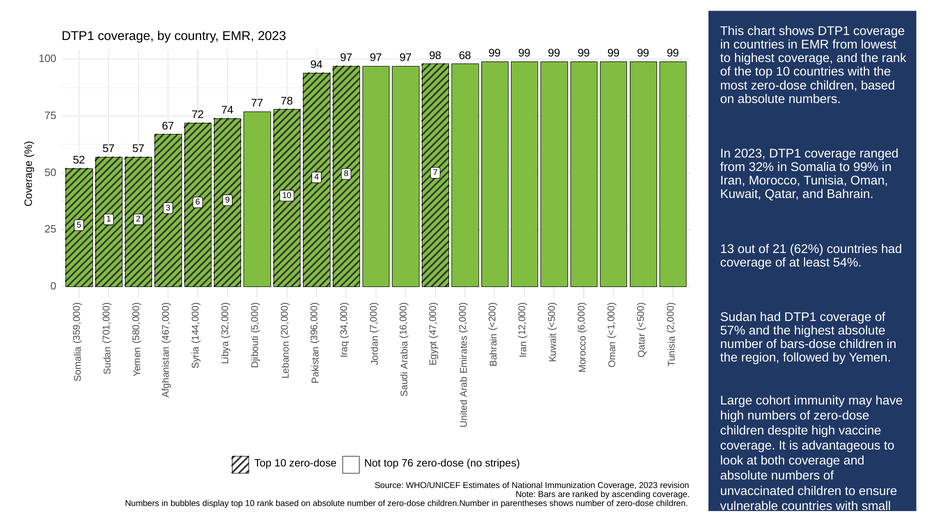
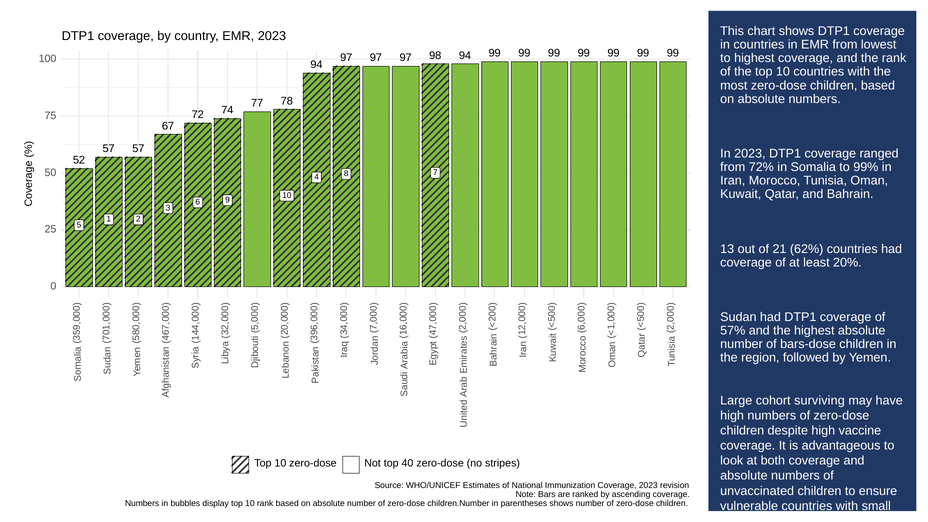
98 68: 68 -> 94
32%: 32% -> 72%
54%: 54% -> 20%
immunity: immunity -> surviving
76: 76 -> 40
